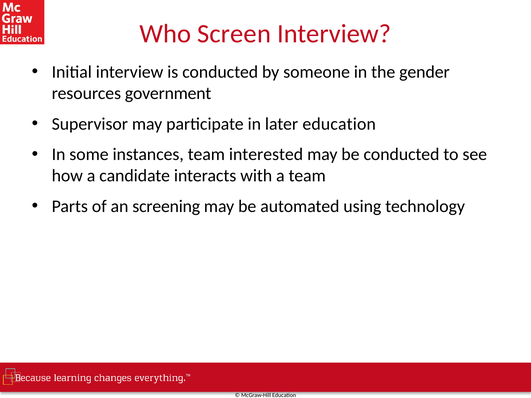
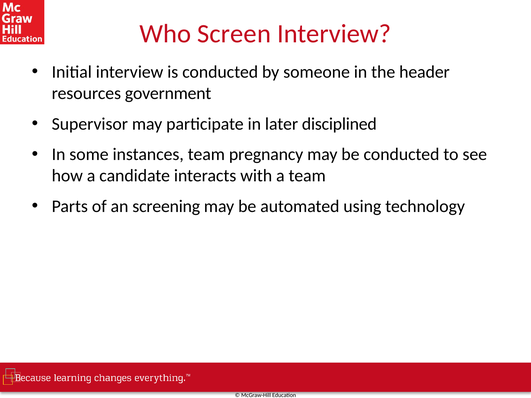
gender: gender -> header
later education: education -> disciplined
interested: interested -> pregnancy
